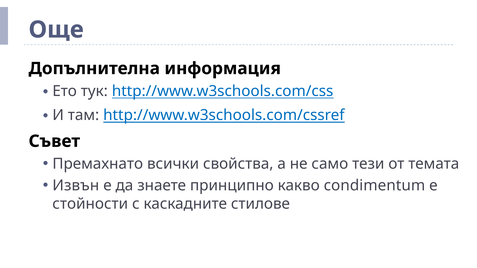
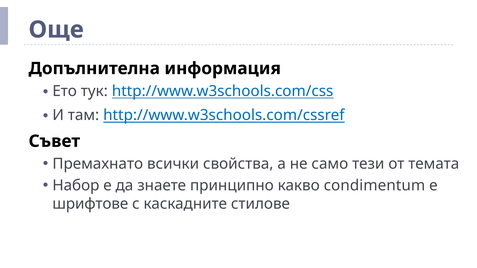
Извън: Извън -> Набор
стойности: стойности -> шрифтове
